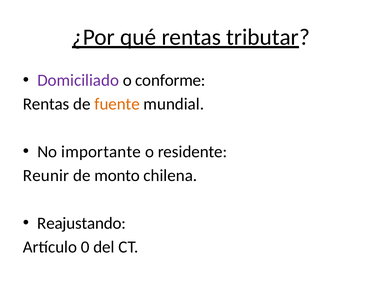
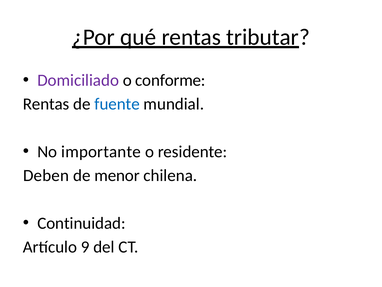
fuente colour: orange -> blue
Reunir: Reunir -> Deben
monto: monto -> menor
Reajustando: Reajustando -> Continuidad
0: 0 -> 9
